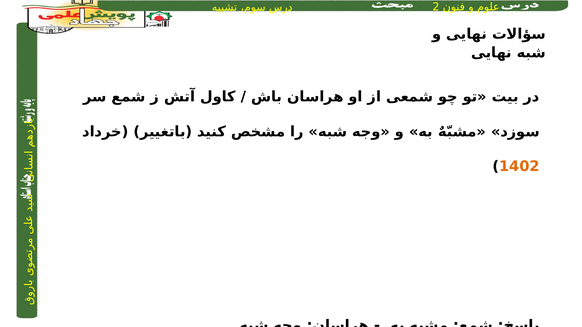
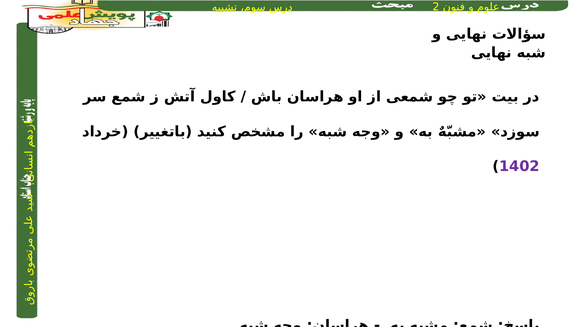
1402 colour: orange -> purple
